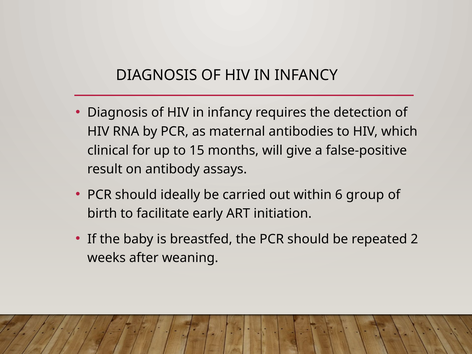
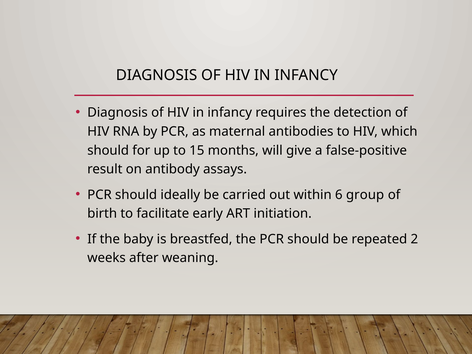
clinical at (108, 150): clinical -> should
